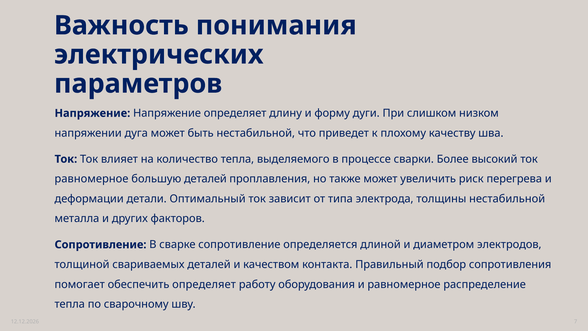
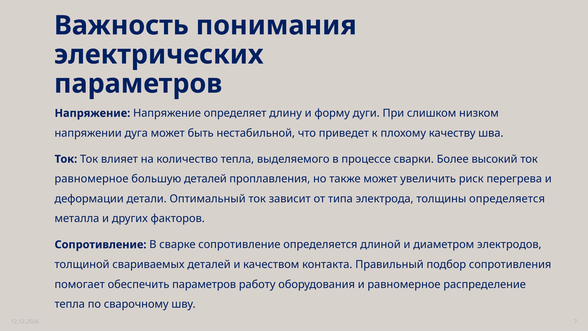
толщины нестабильной: нестабильной -> определяется
обеспечить определяет: определяет -> параметров
